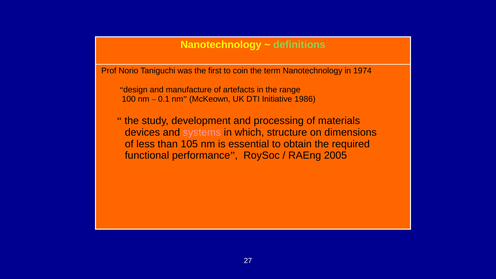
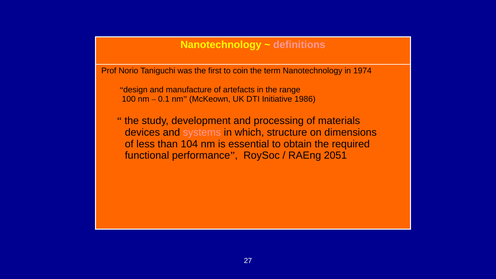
definitions colour: light green -> pink
105: 105 -> 104
2005: 2005 -> 2051
